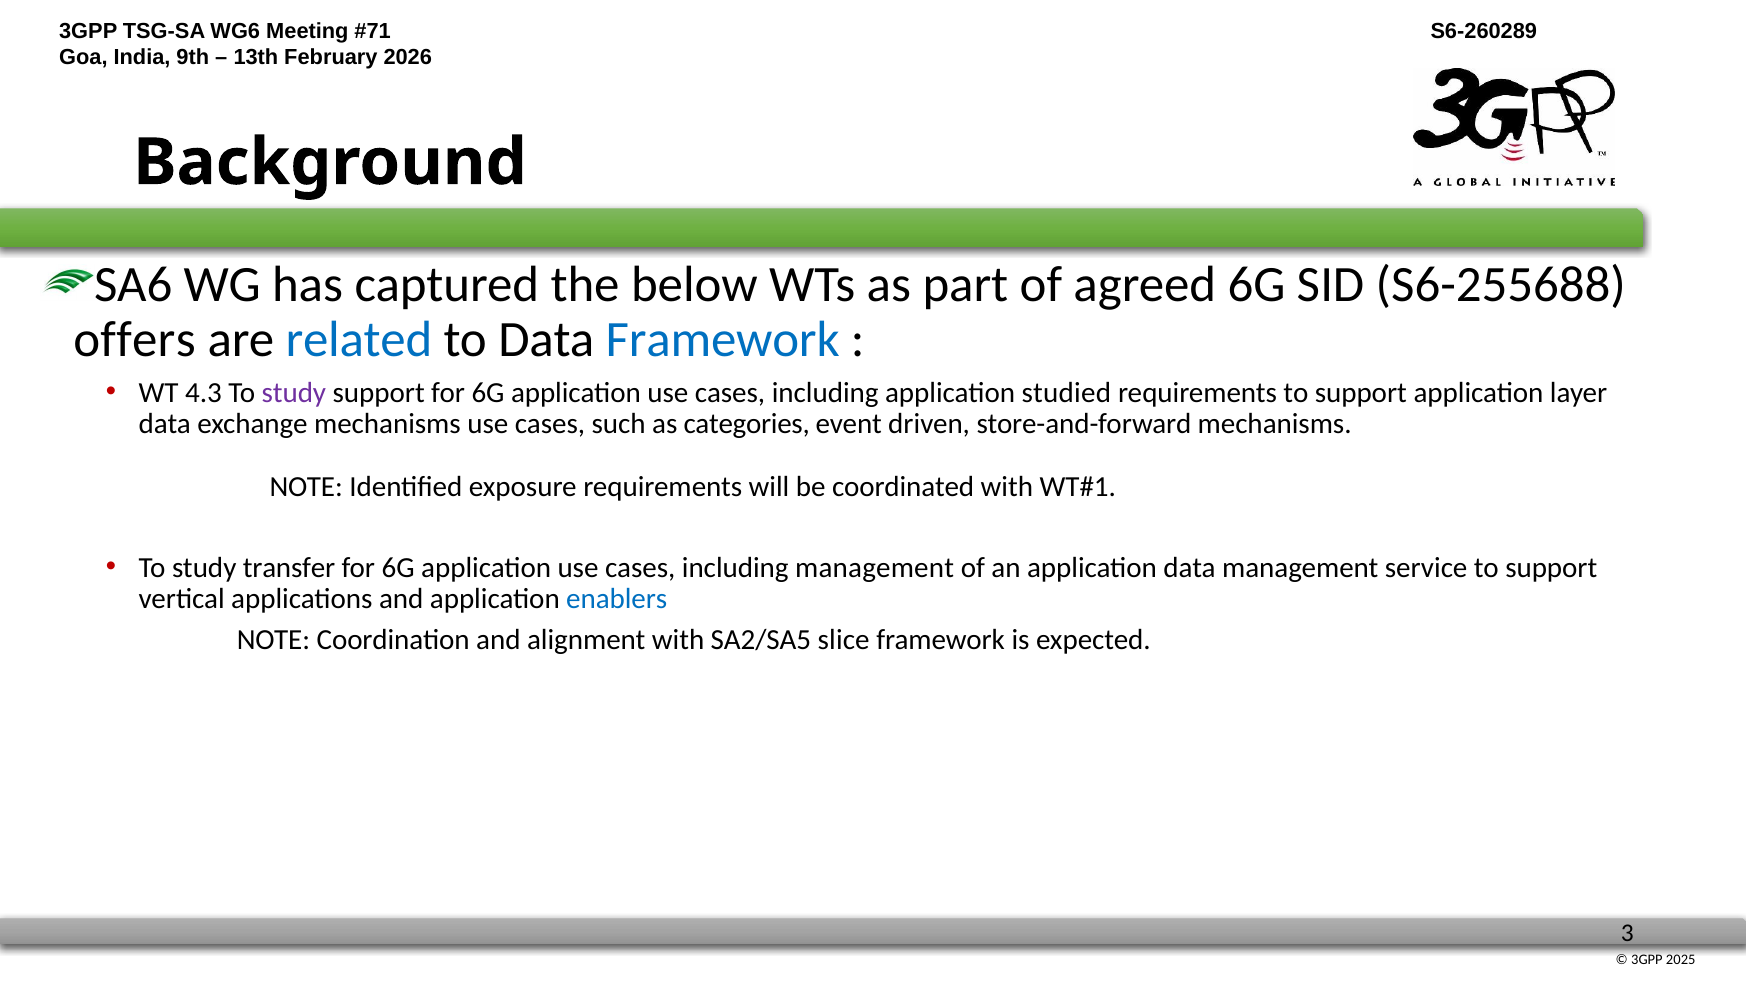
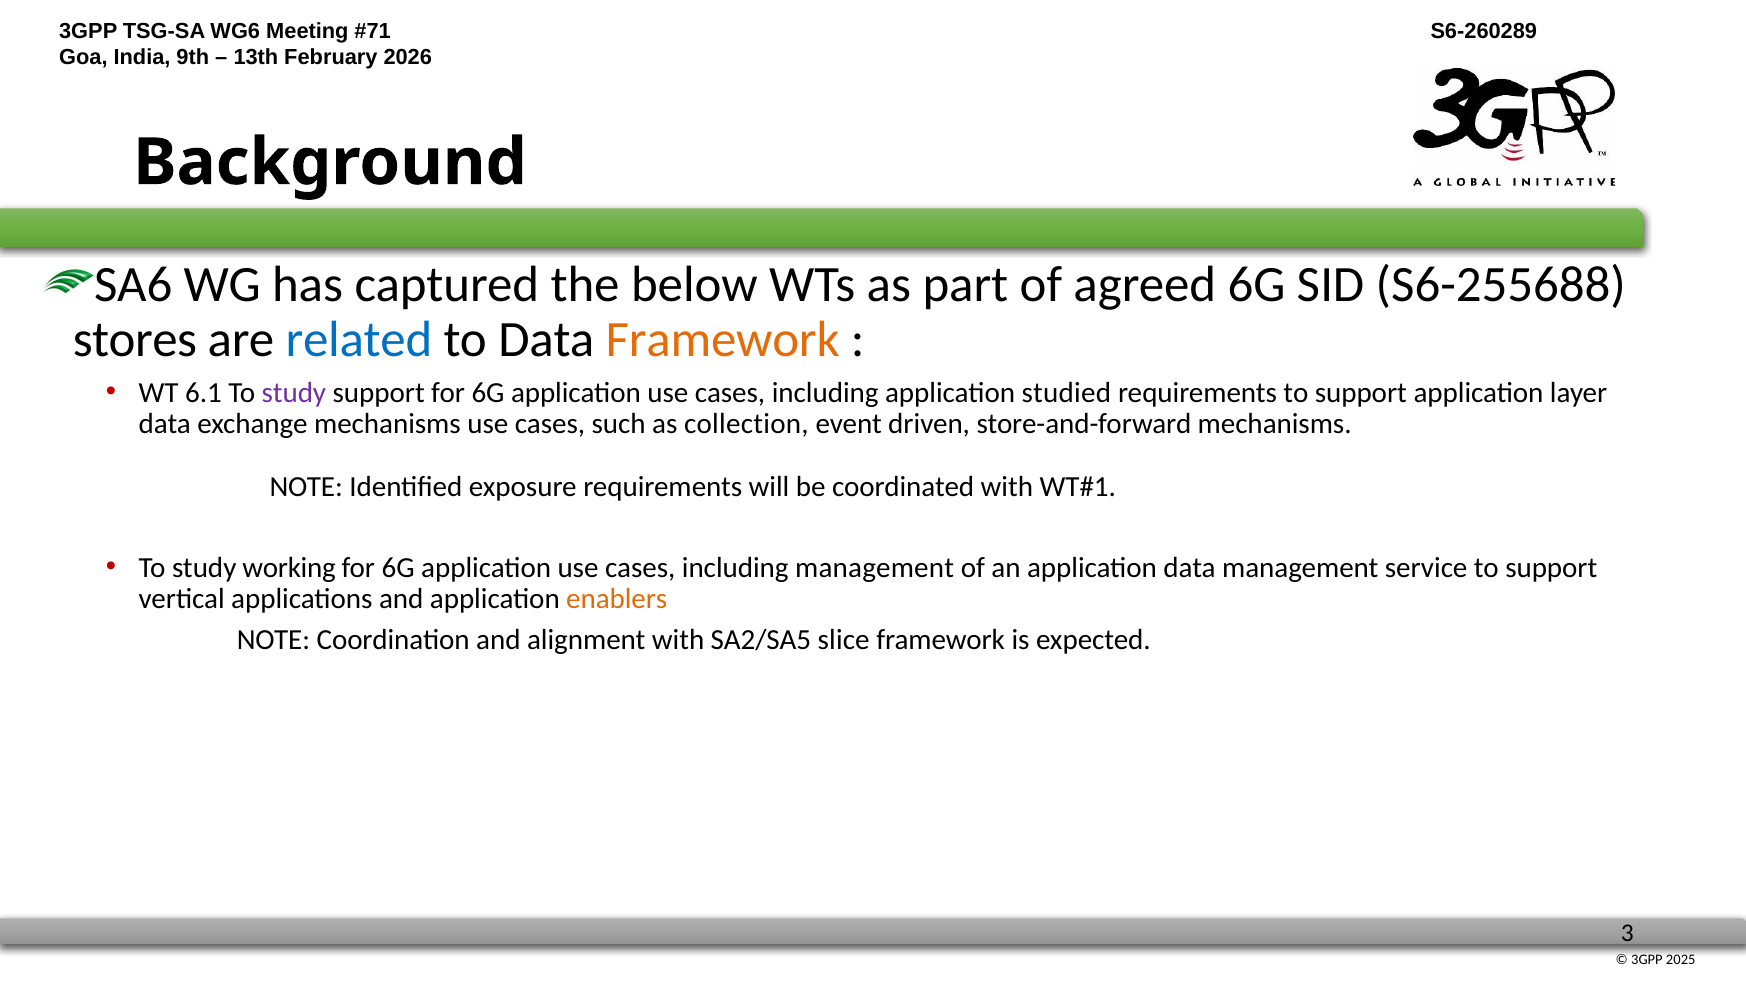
offers: offers -> stores
Framework at (723, 340) colour: blue -> orange
4.3: 4.3 -> 6.1
categories: categories -> collection
transfer: transfer -> working
enablers colour: blue -> orange
